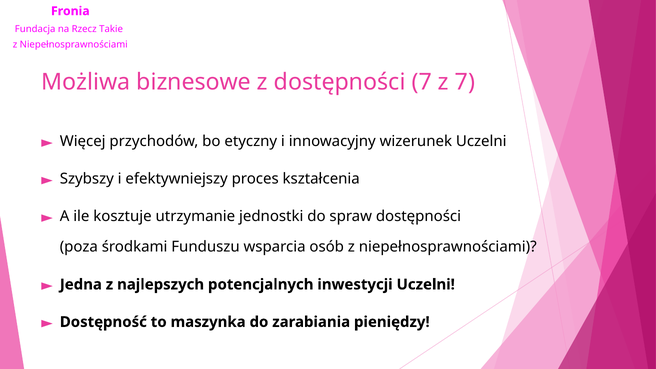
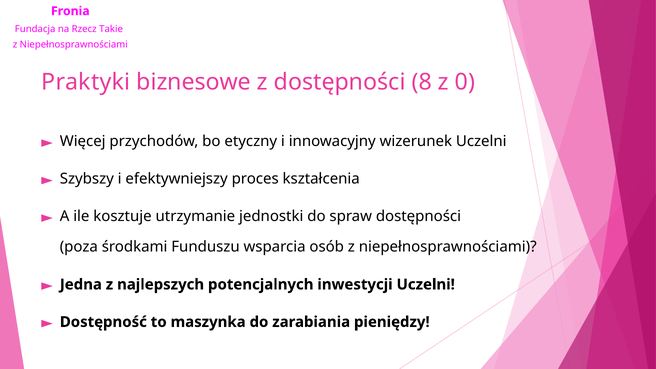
Możliwa: Możliwa -> Praktyki
dostępności 7: 7 -> 8
z 7: 7 -> 0
